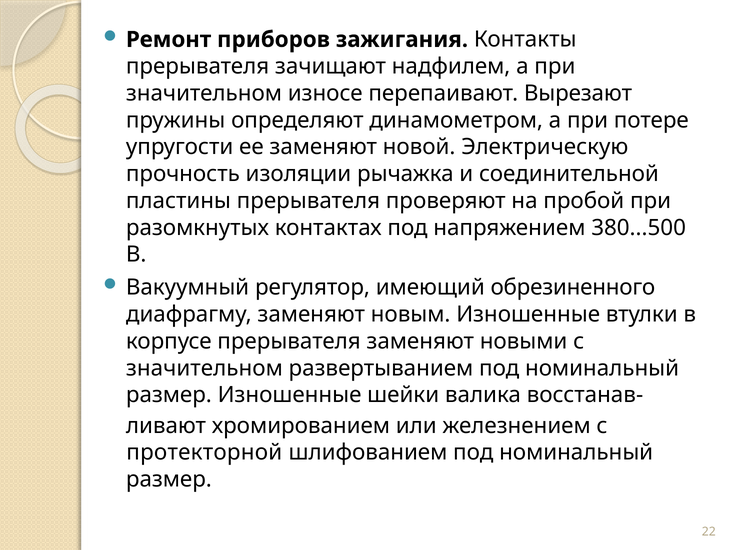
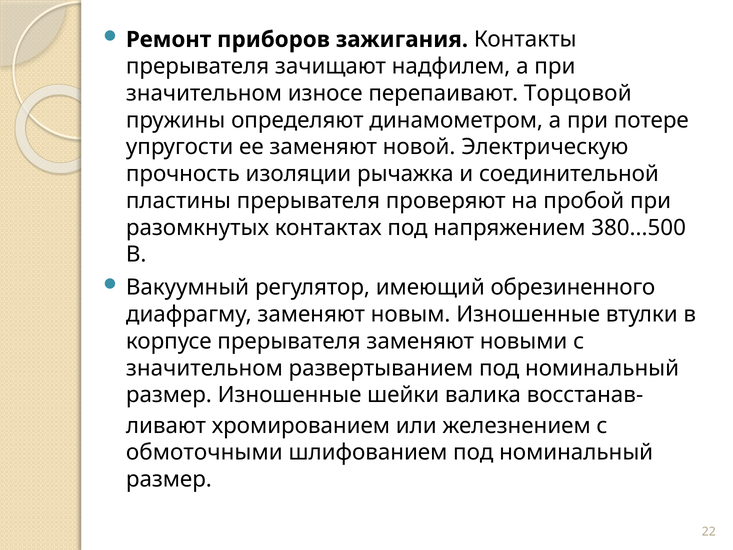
Вырезают: Вырезают -> Торцовой
протекторной: протекторной -> обмоточными
